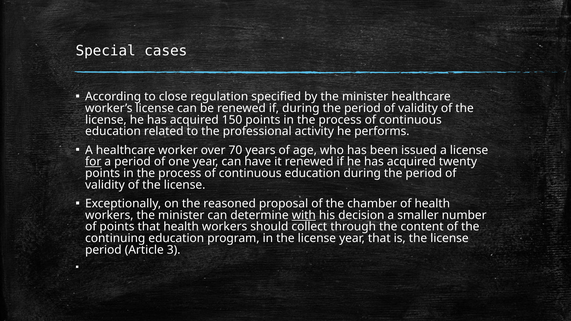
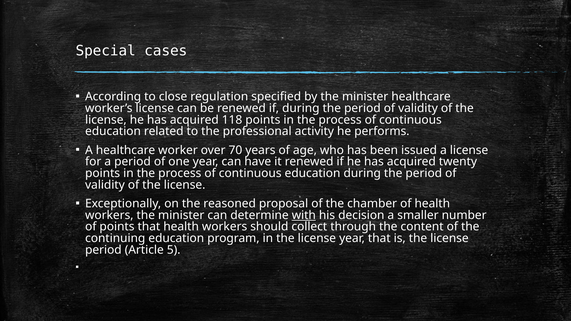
150: 150 -> 118
for underline: present -> none
3: 3 -> 5
